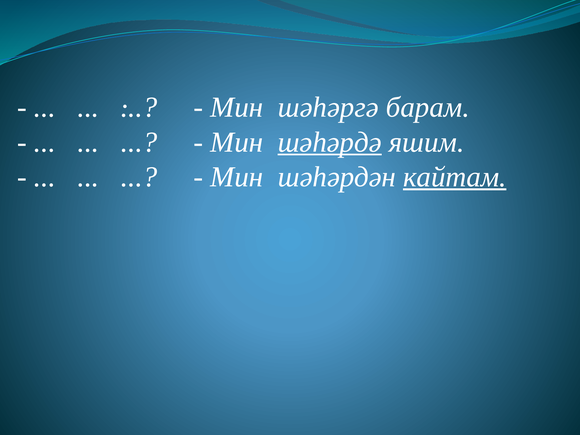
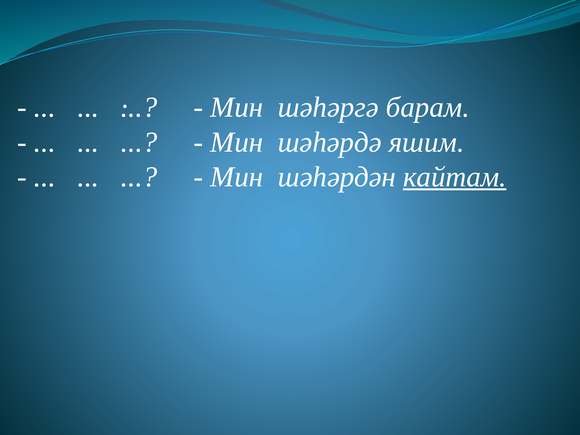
шәһәрдә underline: present -> none
